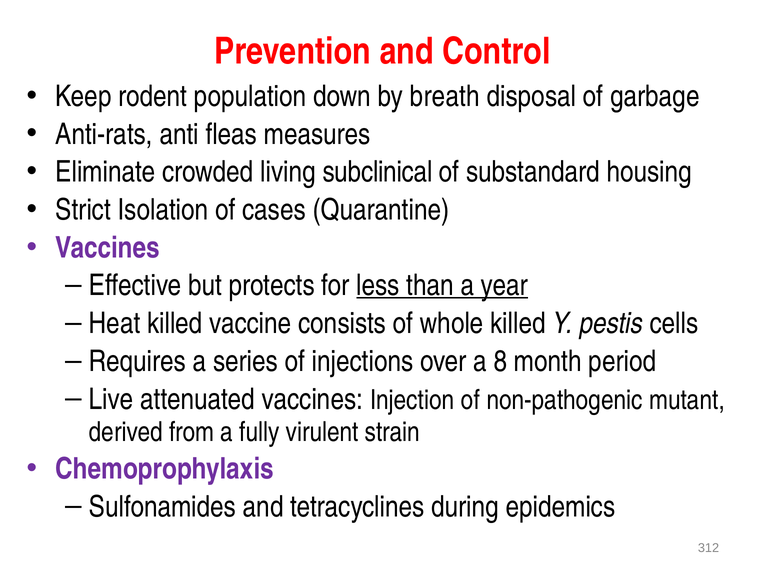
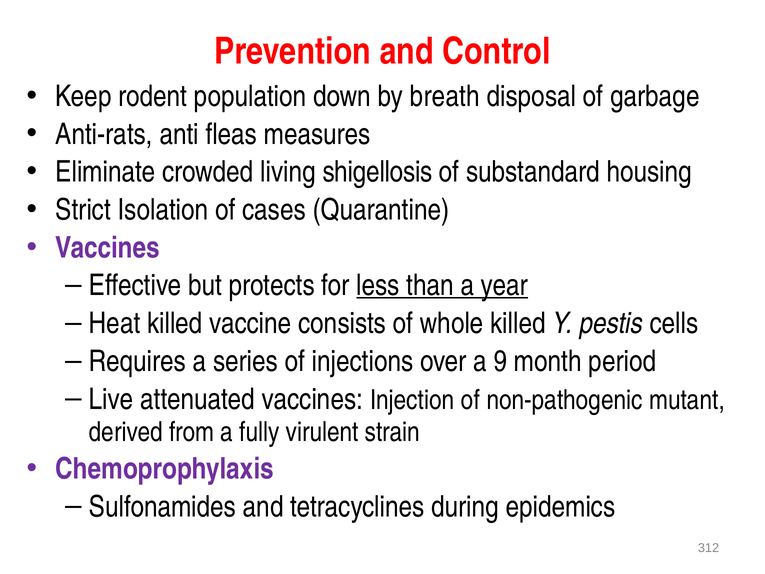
subclinical: subclinical -> shigellosis
8: 8 -> 9
